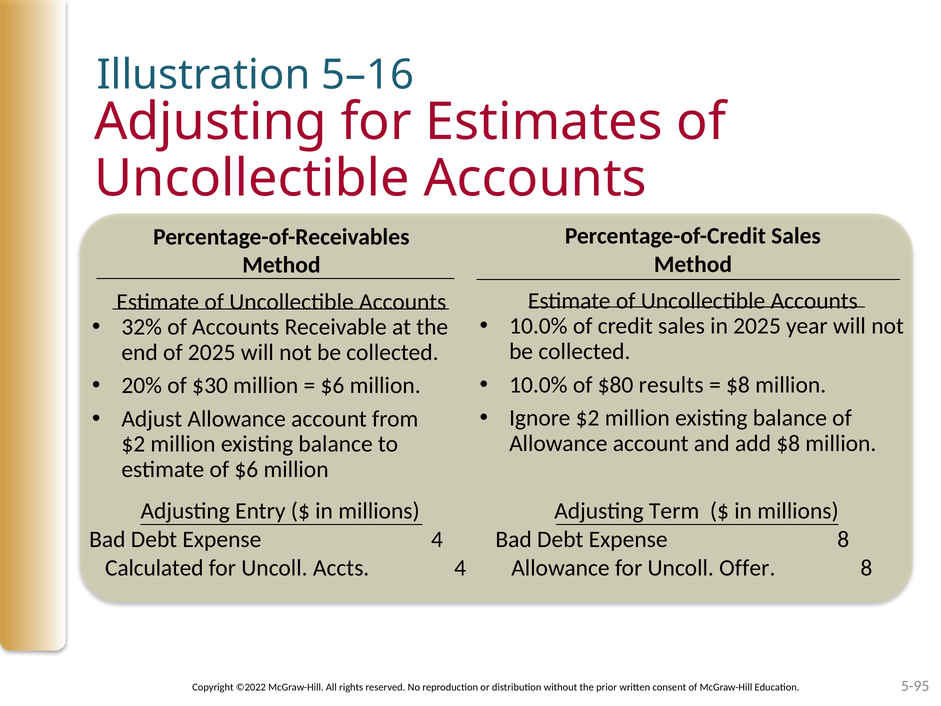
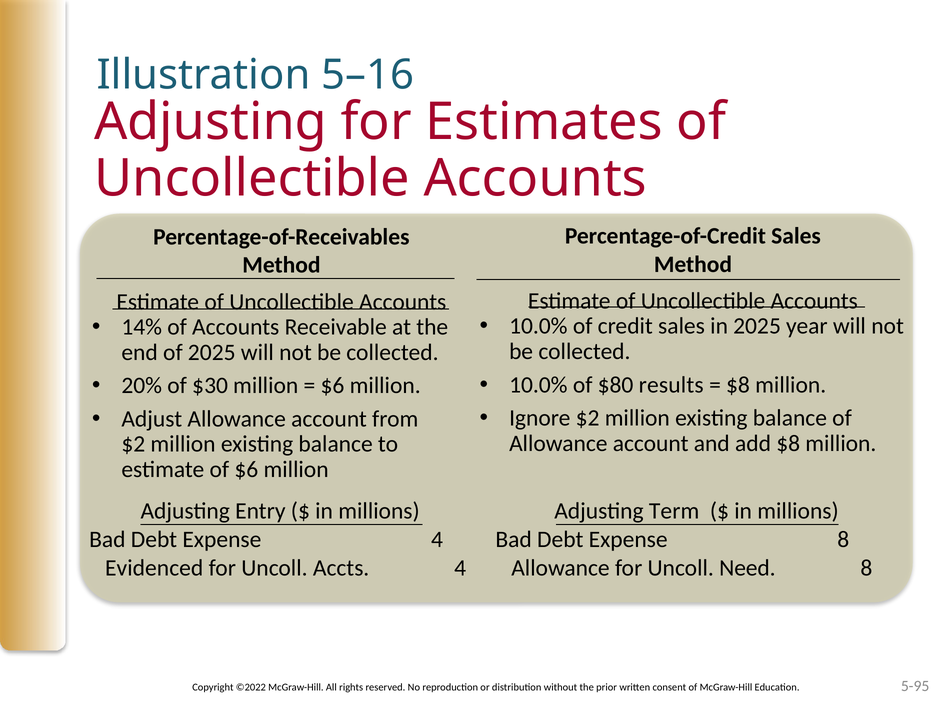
32%: 32% -> 14%
Calculated: Calculated -> Evidenced
Offer: Offer -> Need
